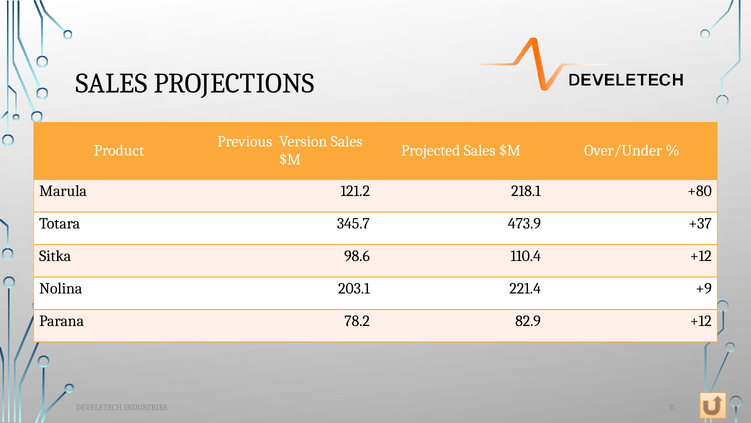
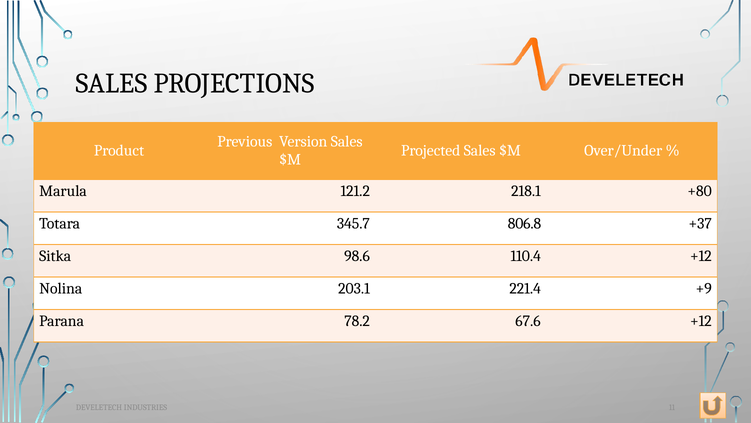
473.9: 473.9 -> 806.8
82.9: 82.9 -> 67.6
